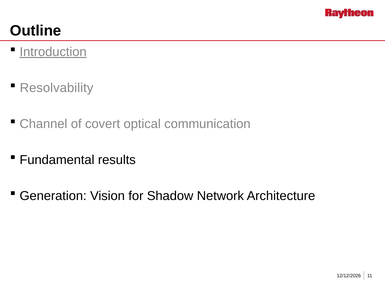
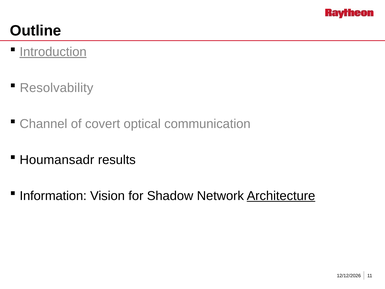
Fundamental: Fundamental -> Houmansadr
Generation: Generation -> Information
Architecture underline: none -> present
